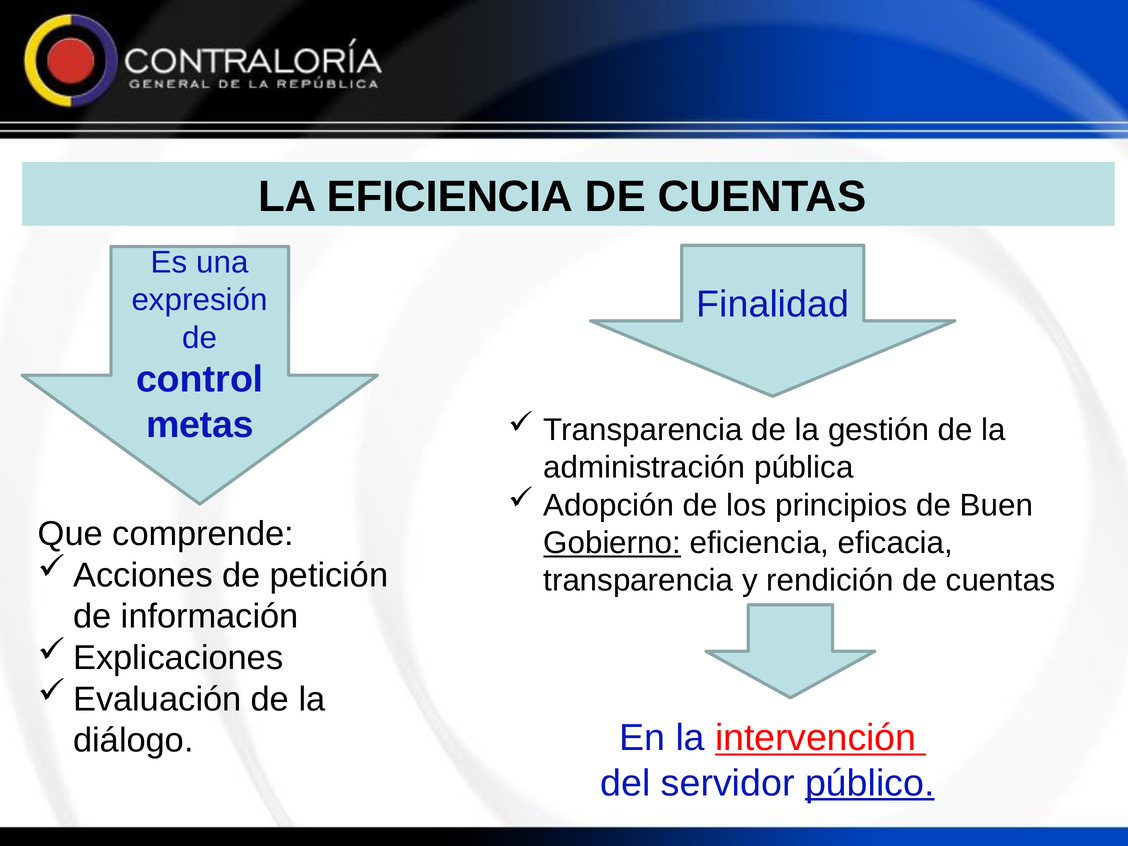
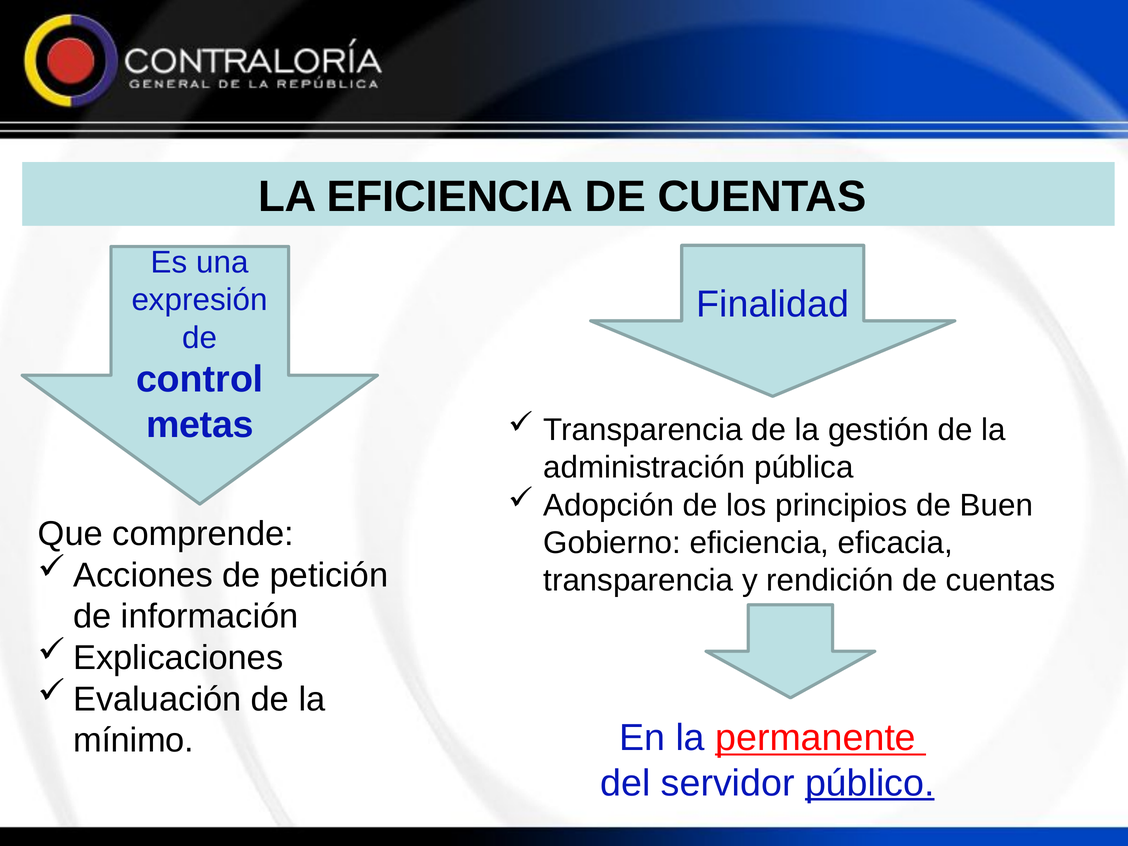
Gobierno underline: present -> none
intervención: intervención -> permanente
diálogo: diálogo -> mínimo
